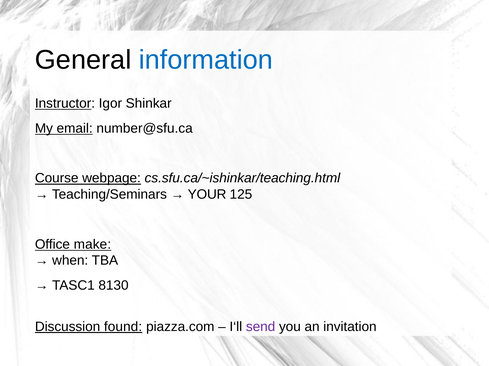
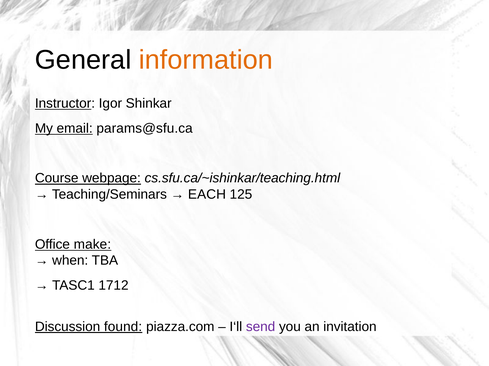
information colour: blue -> orange
number@sfu.ca: number@sfu.ca -> params@sfu.ca
YOUR: YOUR -> EACH
8130: 8130 -> 1712
